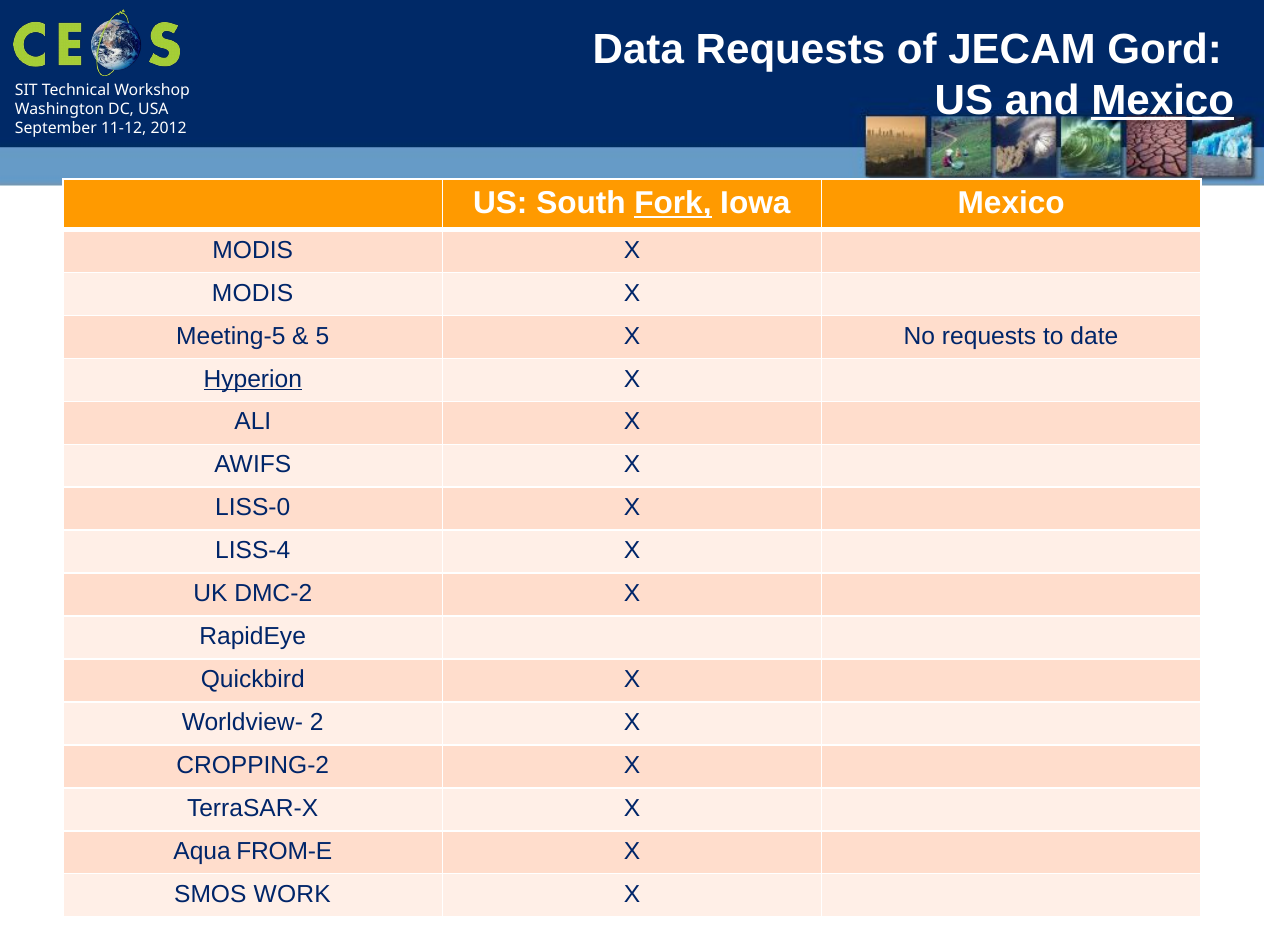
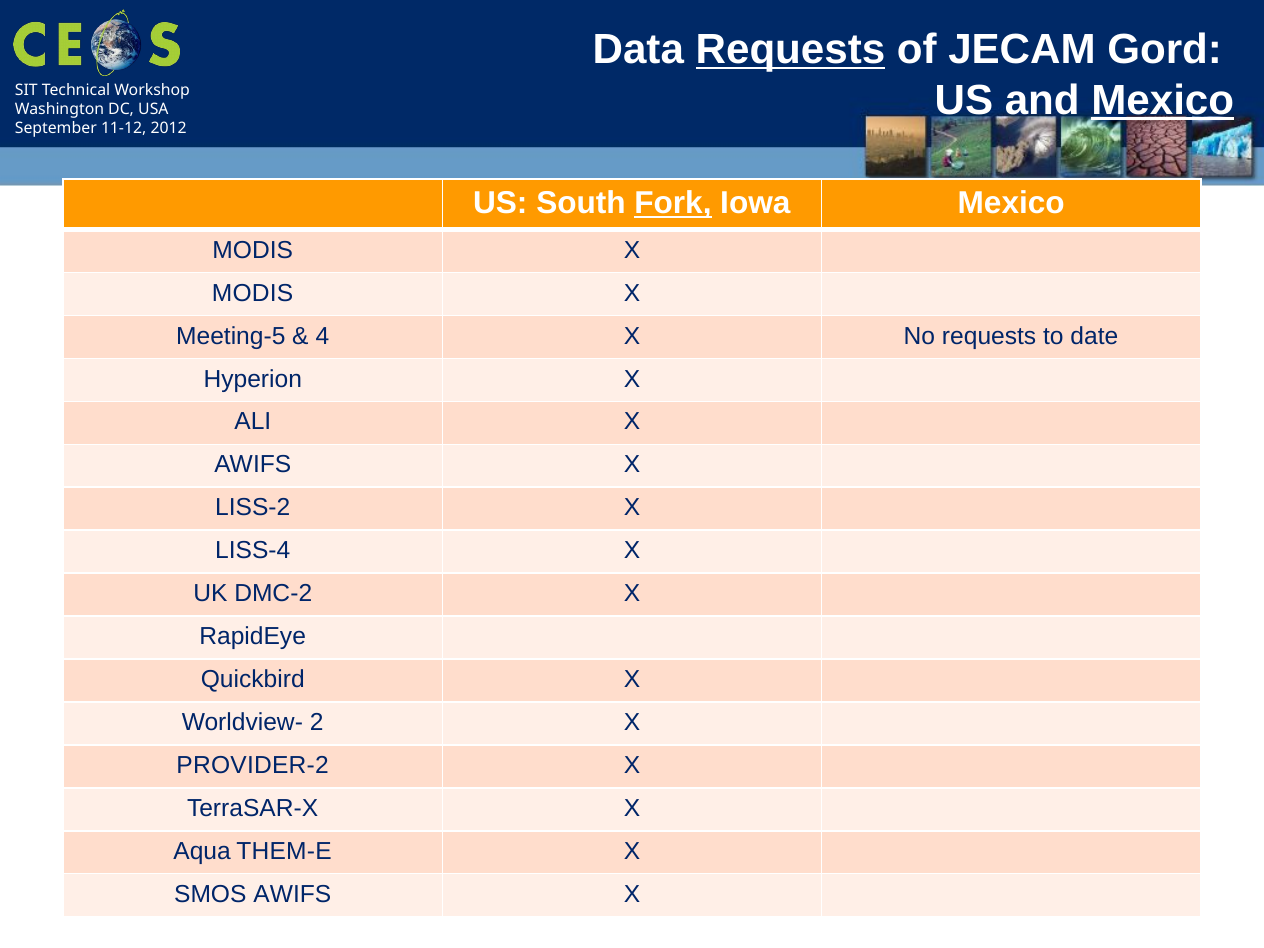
Requests at (790, 50) underline: none -> present
5: 5 -> 4
Hyperion underline: present -> none
LISS-0: LISS-0 -> LISS-2
CROPPING-2: CROPPING-2 -> PROVIDER-2
FROM-E: FROM-E -> THEM-E
SMOS WORK: WORK -> AWIFS
